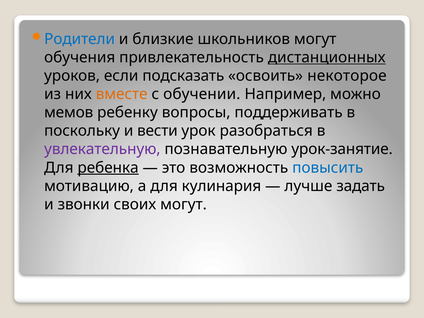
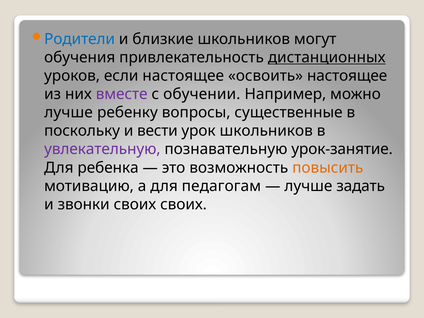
если подсказать: подсказать -> настоящее
освоить некоторое: некоторое -> настоящее
вместе colour: orange -> purple
мемов at (69, 113): мемов -> лучше
поддерживать: поддерживать -> существенные
урок разобраться: разобраться -> школьников
ребенка underline: present -> none
повысить colour: blue -> orange
кулинария: кулинария -> педагогам
своих могут: могут -> своих
